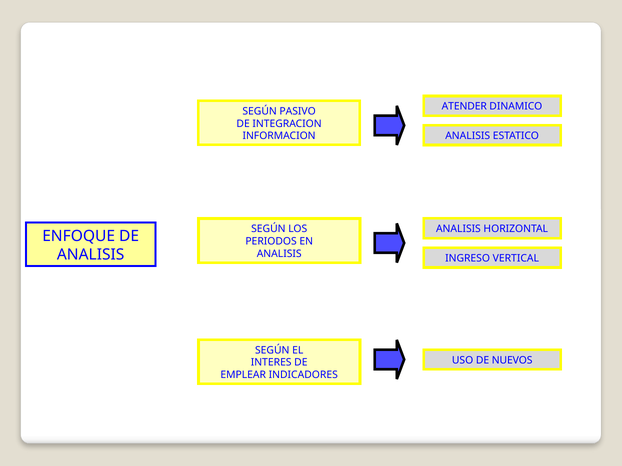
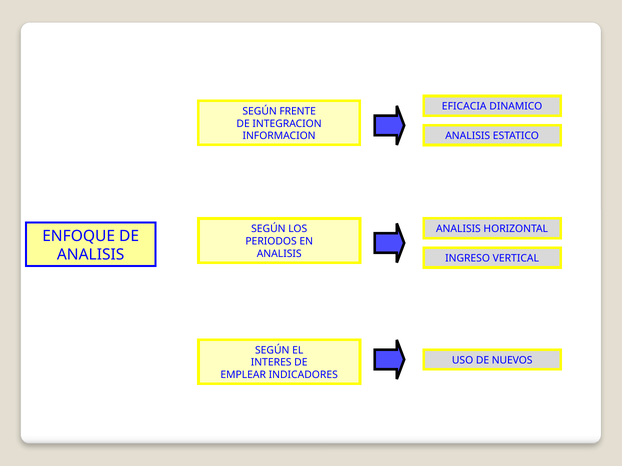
ATENDER: ATENDER -> EFICACIA
PASIVO: PASIVO -> FRENTE
